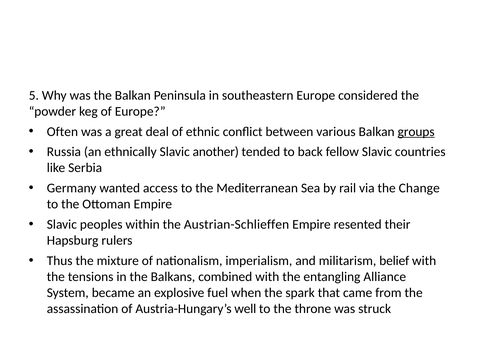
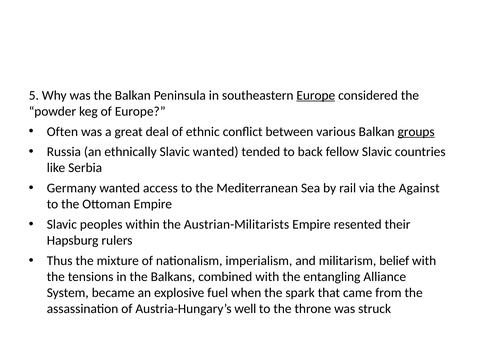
Europe at (316, 95) underline: none -> present
Slavic another: another -> wanted
Change: Change -> Against
Austrian-Schlieffen: Austrian-Schlieffen -> Austrian-Militarists
